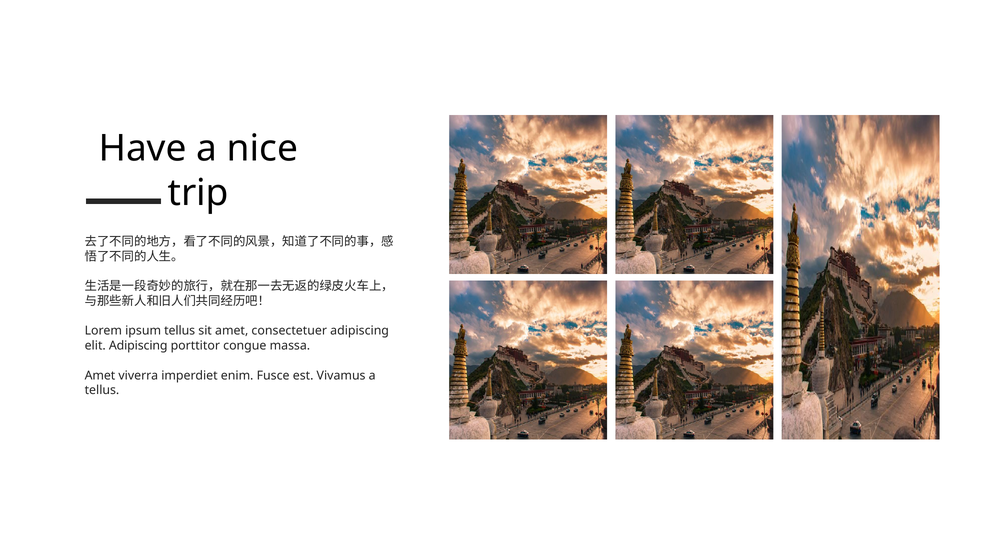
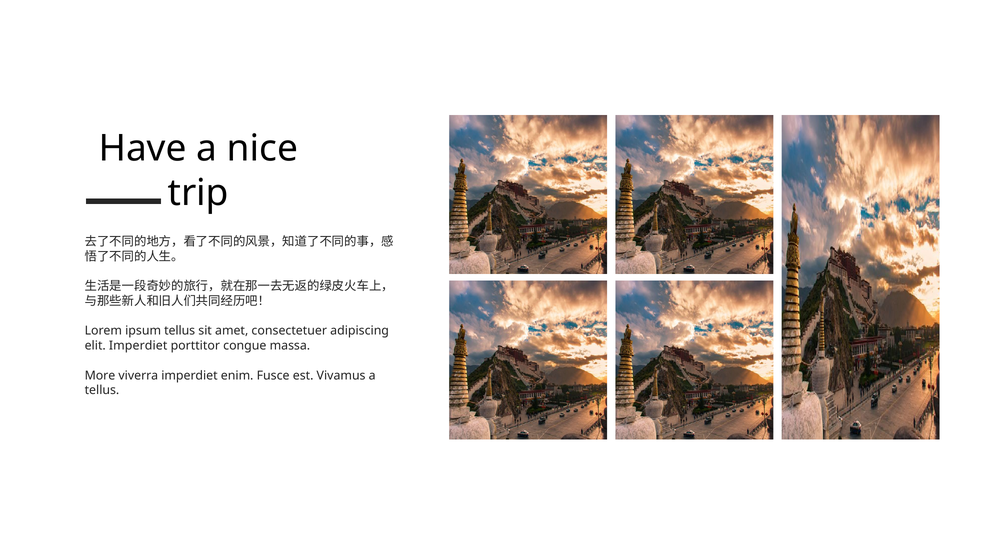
elit Adipiscing: Adipiscing -> Imperdiet
Amet at (100, 375): Amet -> More
